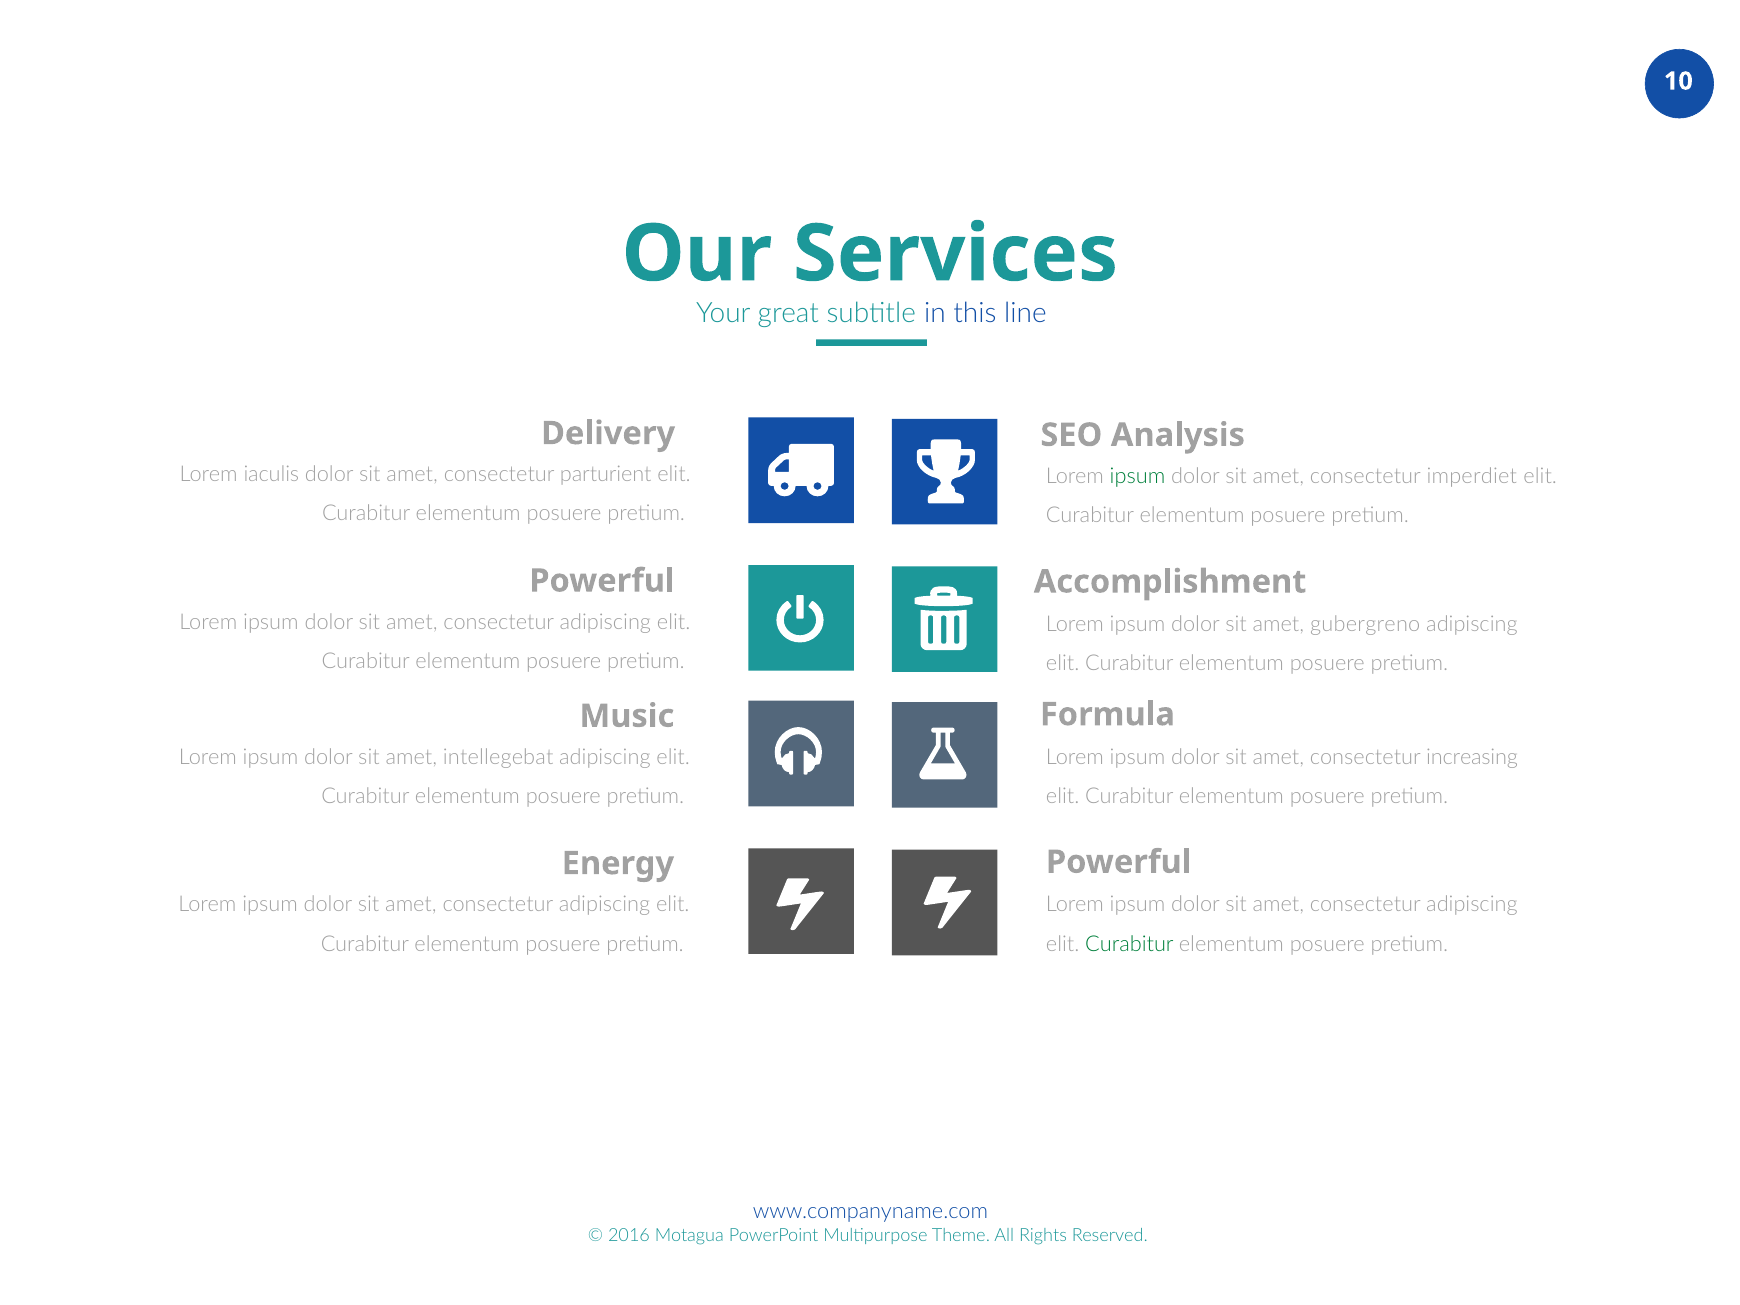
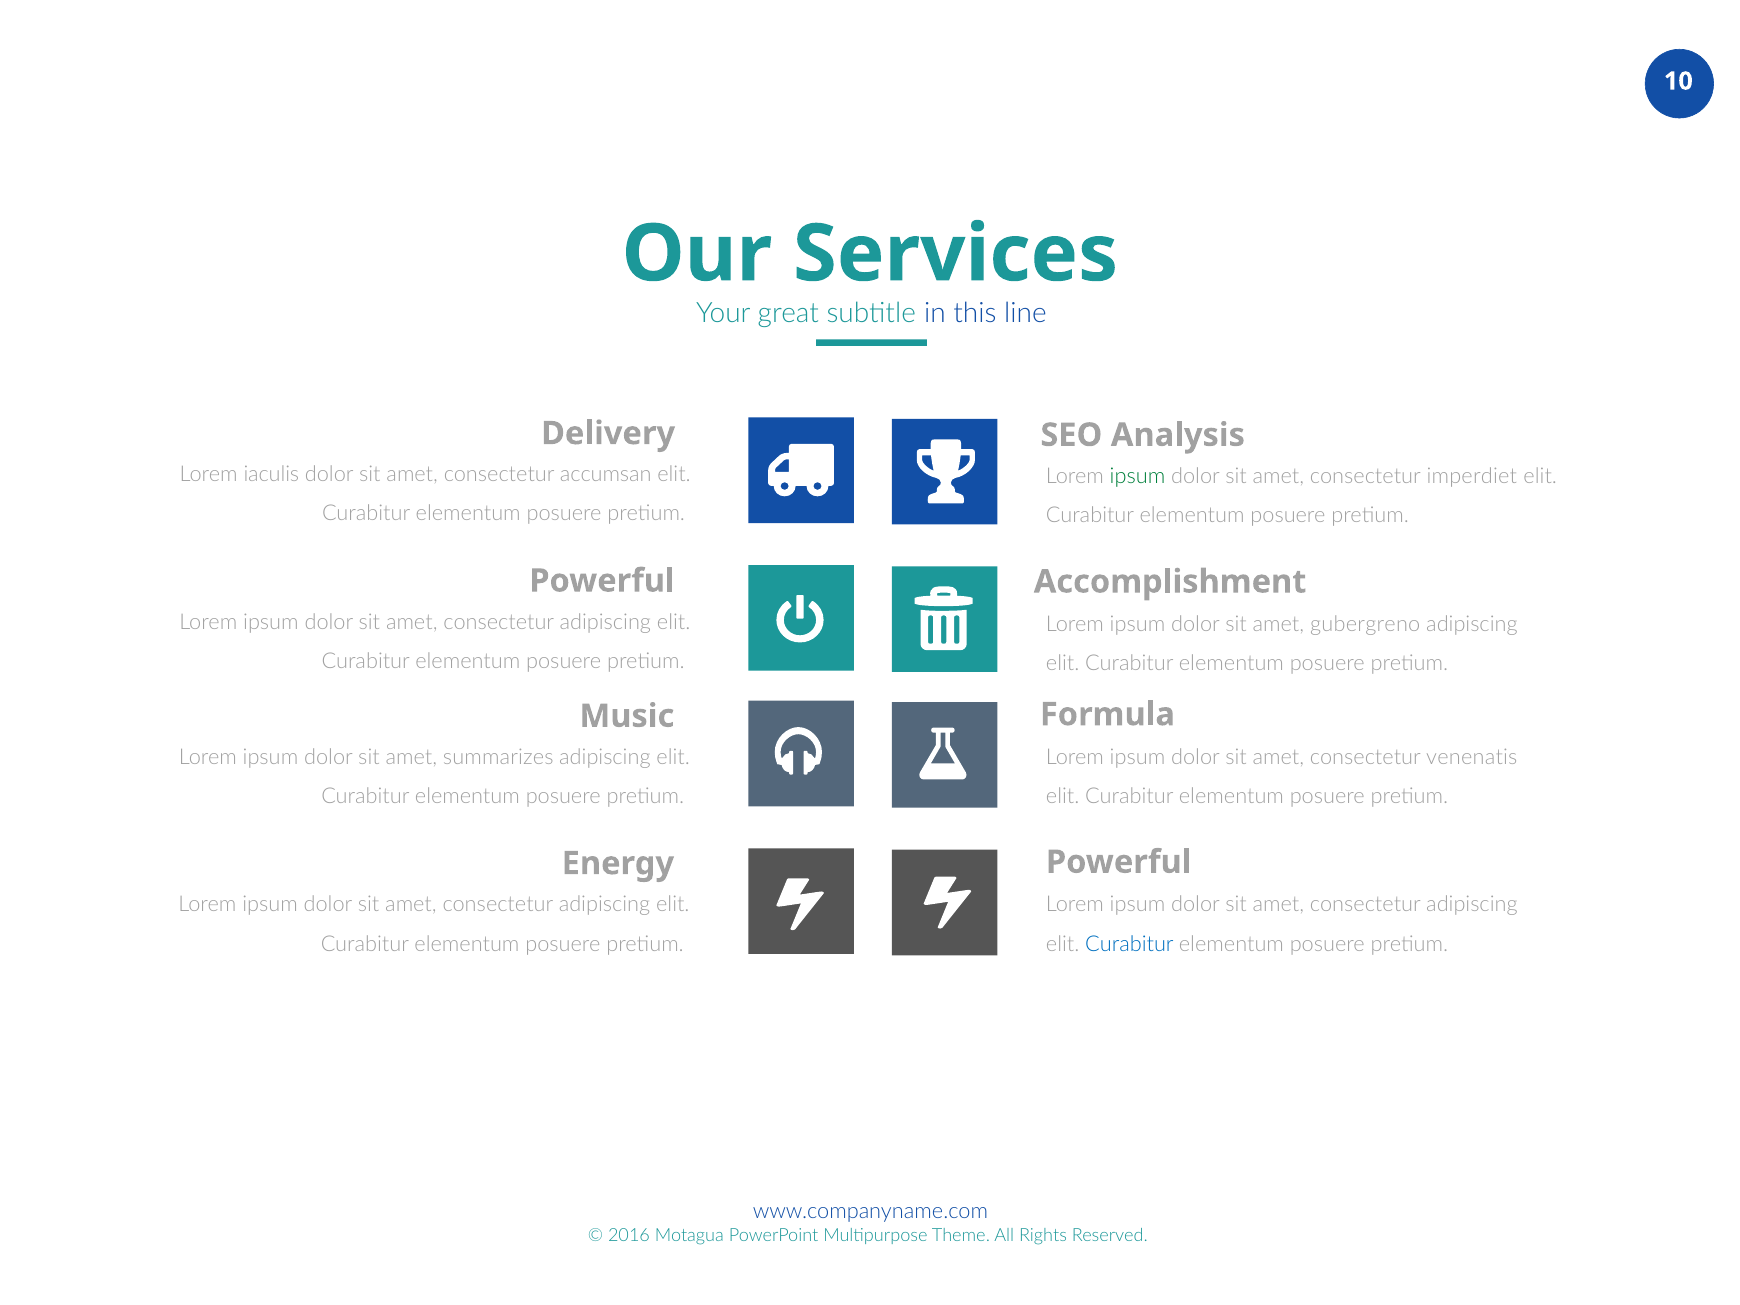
parturient: parturient -> accumsan
increasing: increasing -> venenatis
intellegebat: intellegebat -> summarizes
Curabitur at (1129, 944) colour: green -> blue
